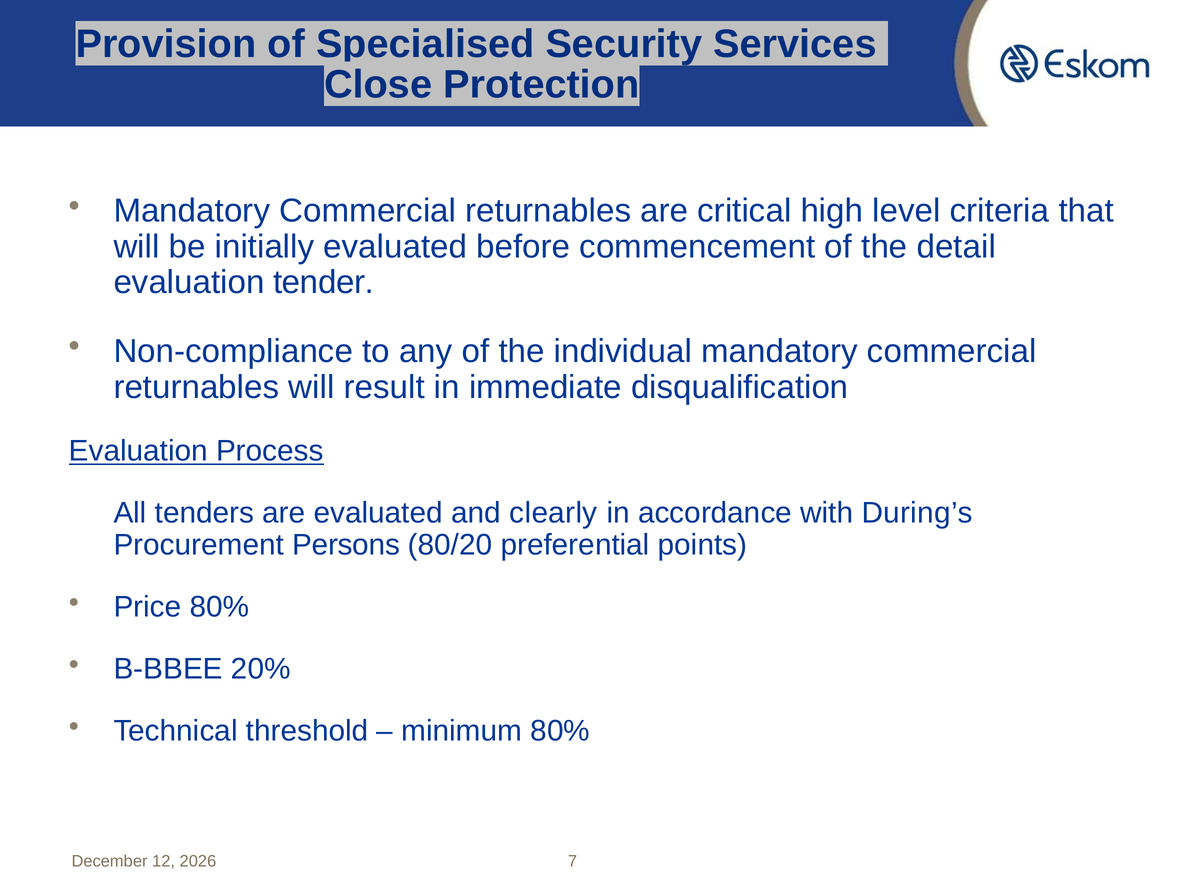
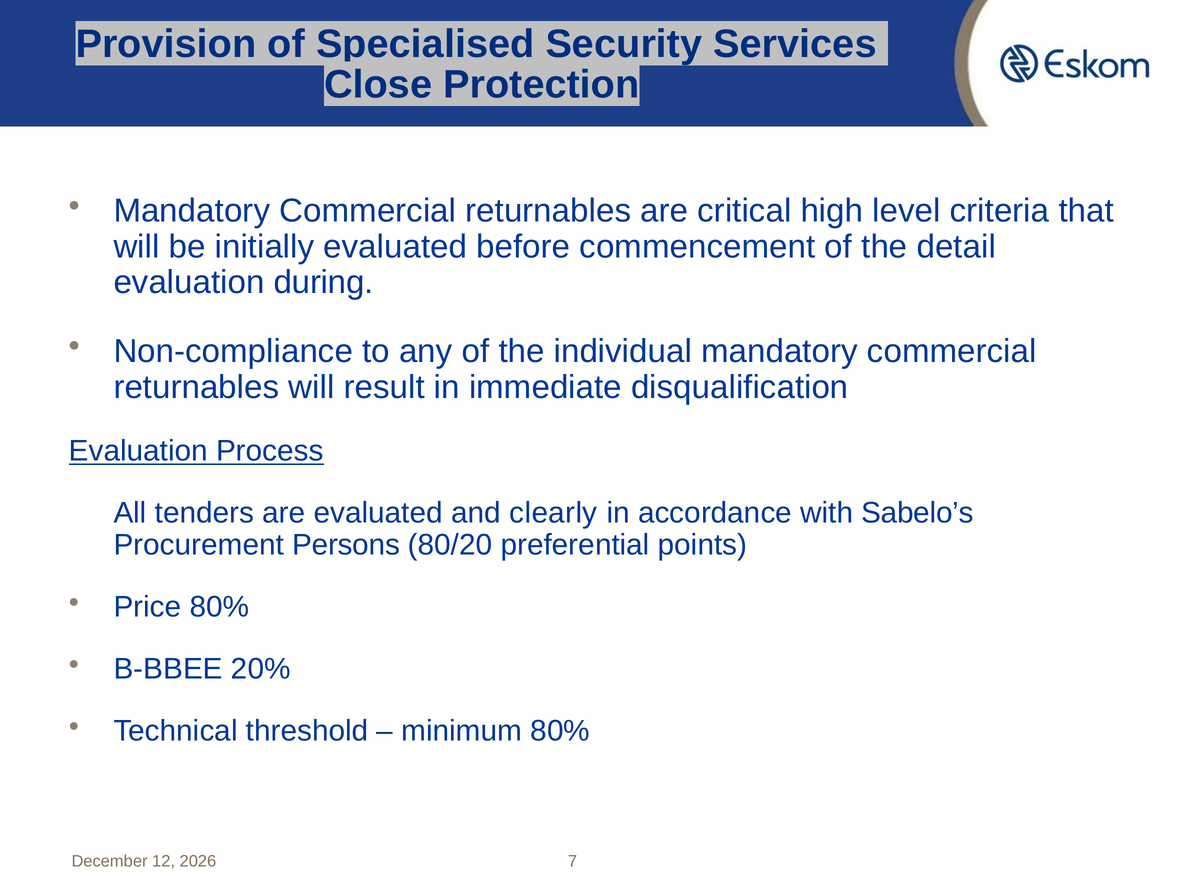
tender: tender -> during
During’s: During’s -> Sabelo’s
